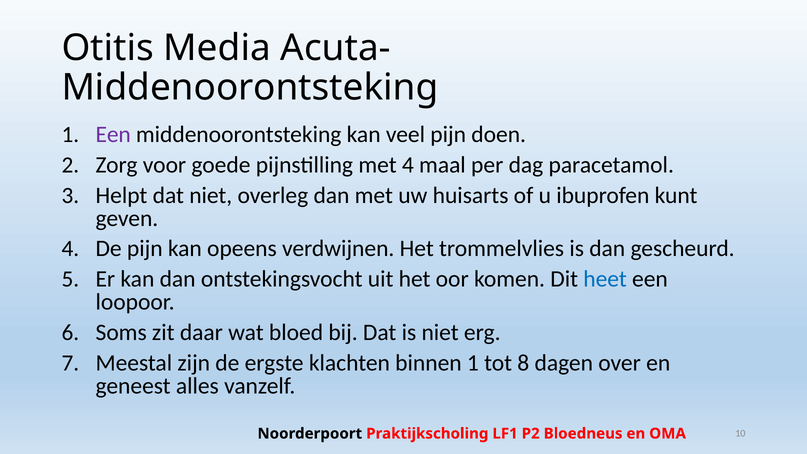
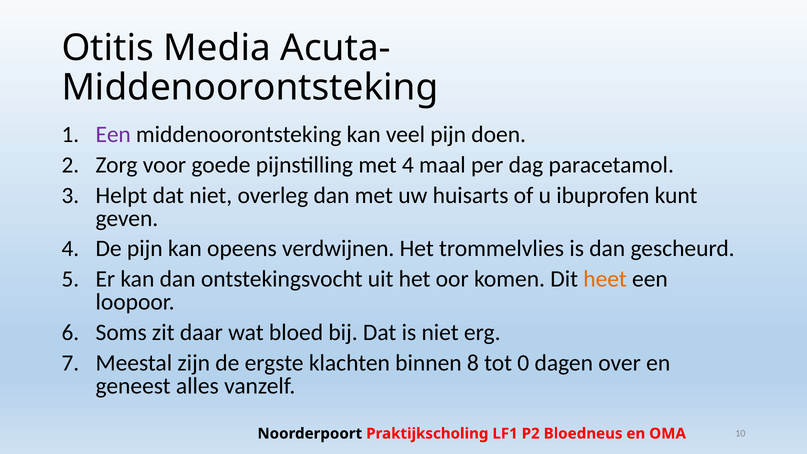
heet colour: blue -> orange
binnen 1: 1 -> 8
8: 8 -> 0
